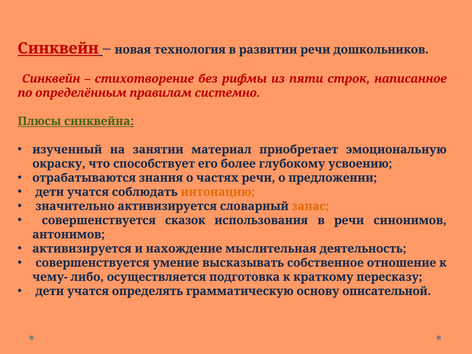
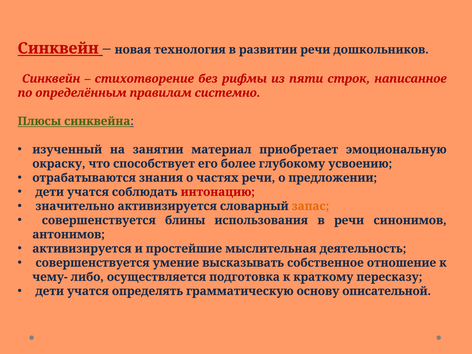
интонацию colour: orange -> red
сказок: сказок -> блины
нахождение: нахождение -> простейшие
